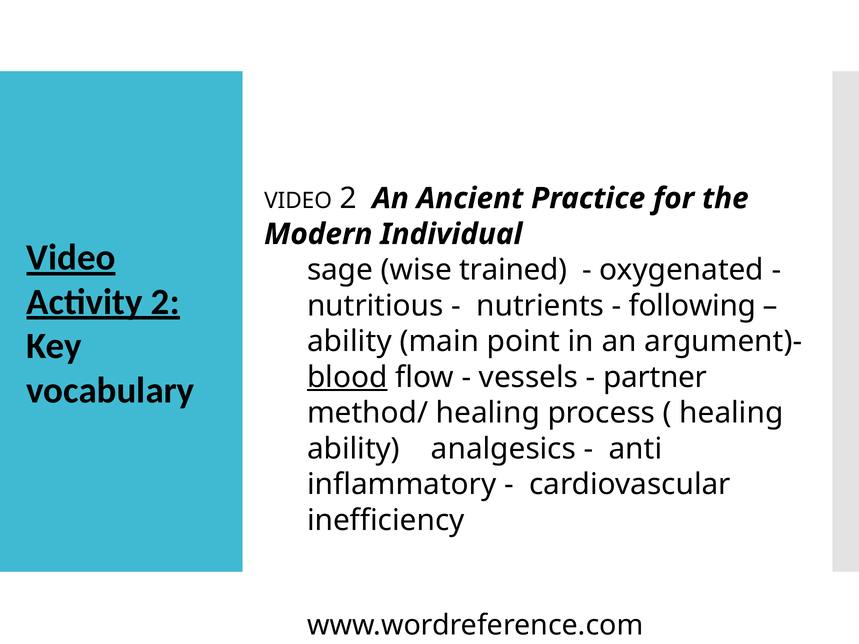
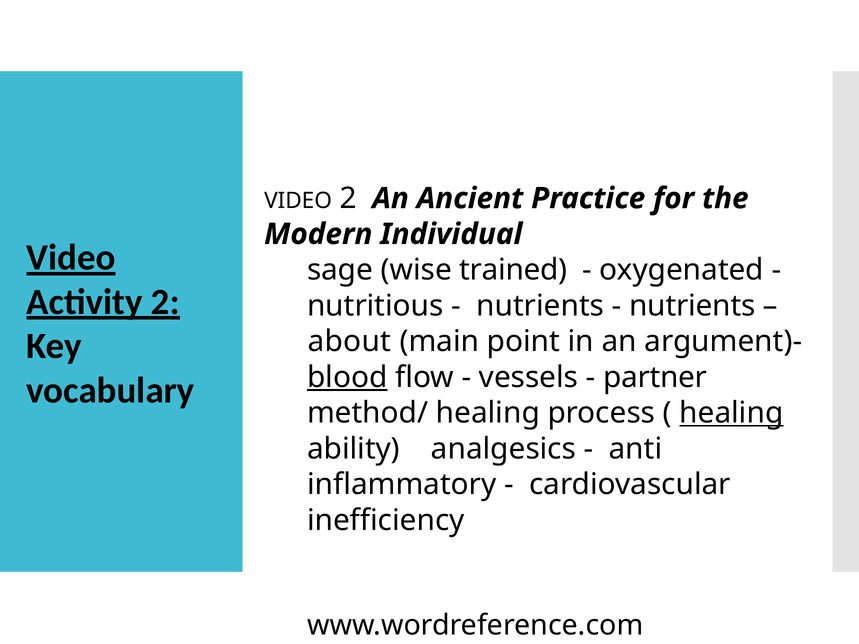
following at (692, 306): following -> nutrients
ability at (349, 342): ability -> about
healing at (731, 413) underline: none -> present
